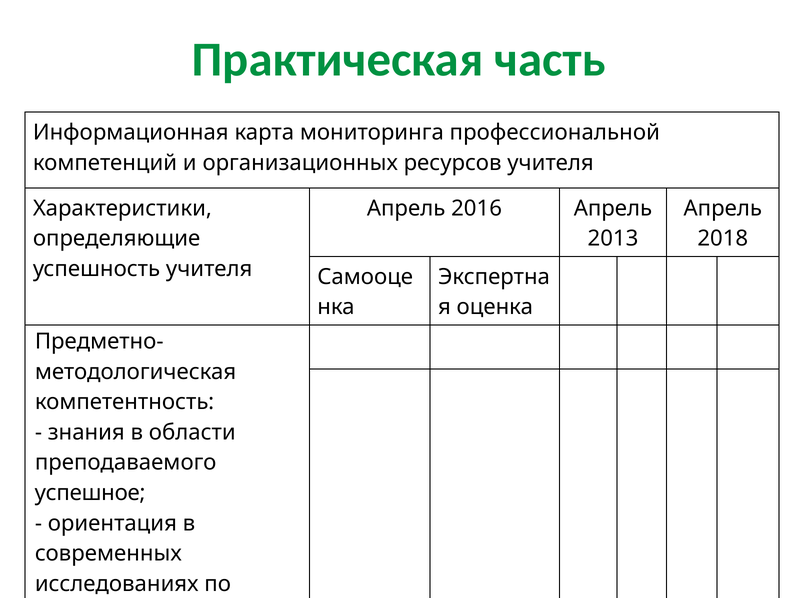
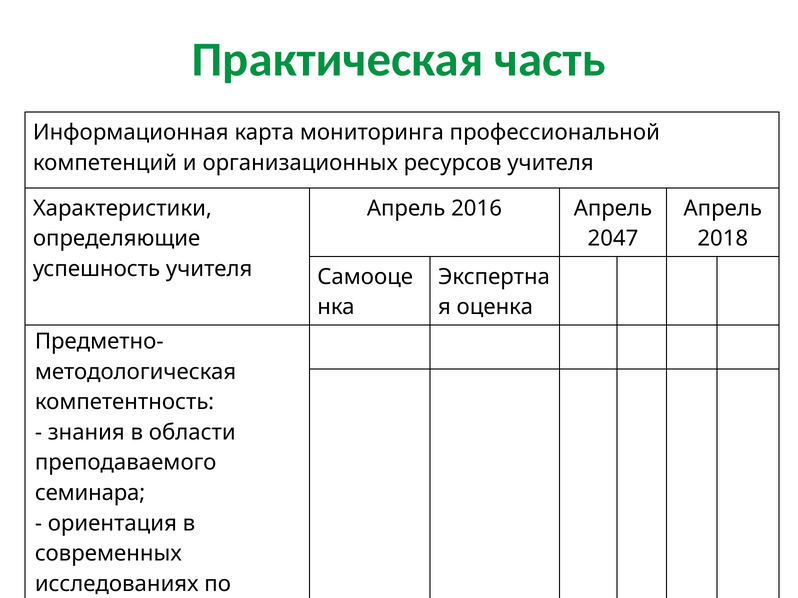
2013: 2013 -> 2047
успешное: успешное -> семинара
